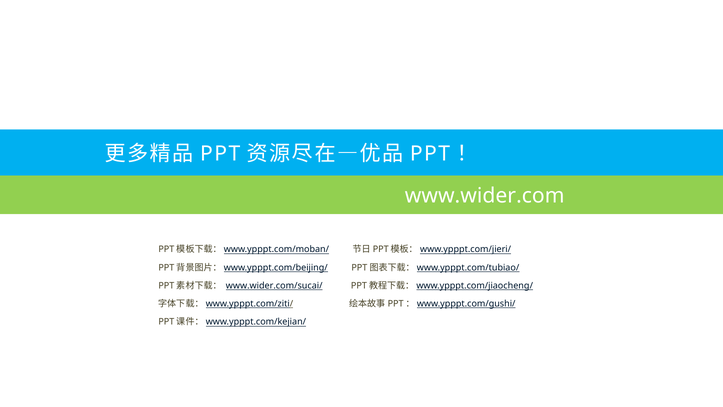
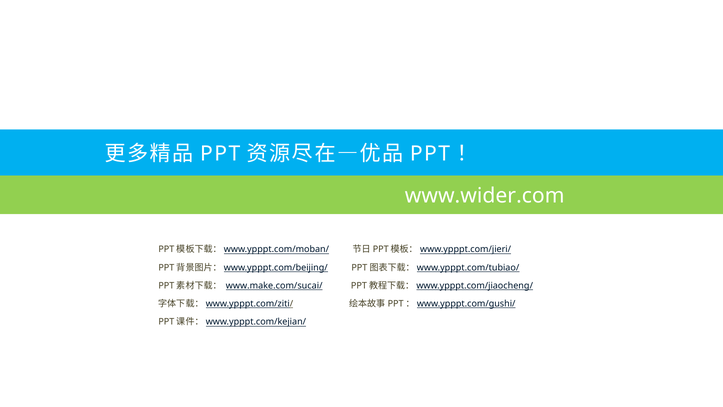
www.wider.com/sucai/: www.wider.com/sucai/ -> www.make.com/sucai/
